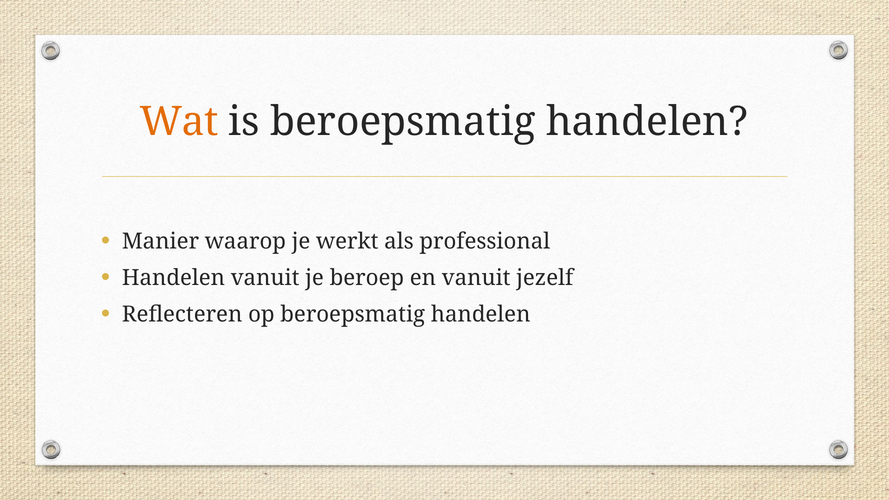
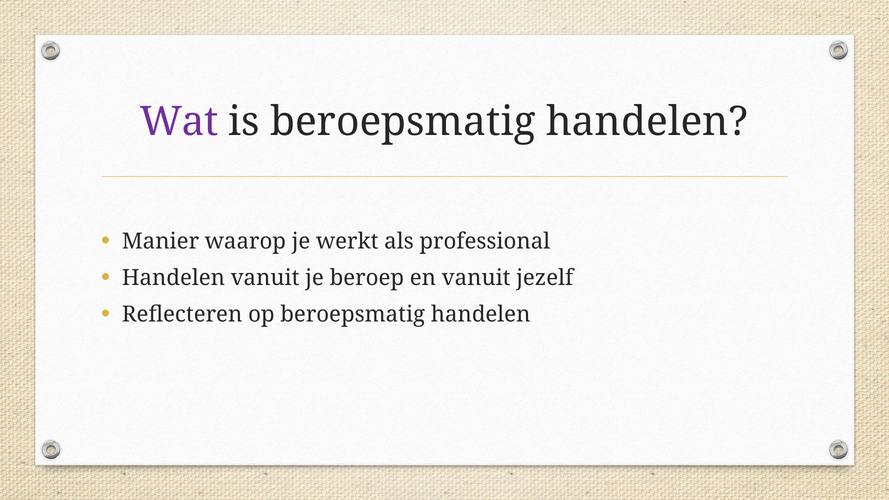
Wat colour: orange -> purple
